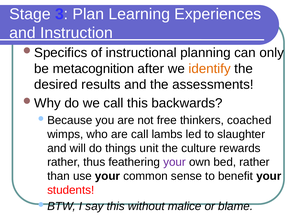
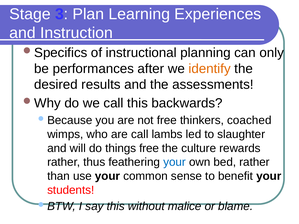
metacognition: metacognition -> performances
things unit: unit -> free
your at (175, 162) colour: purple -> blue
